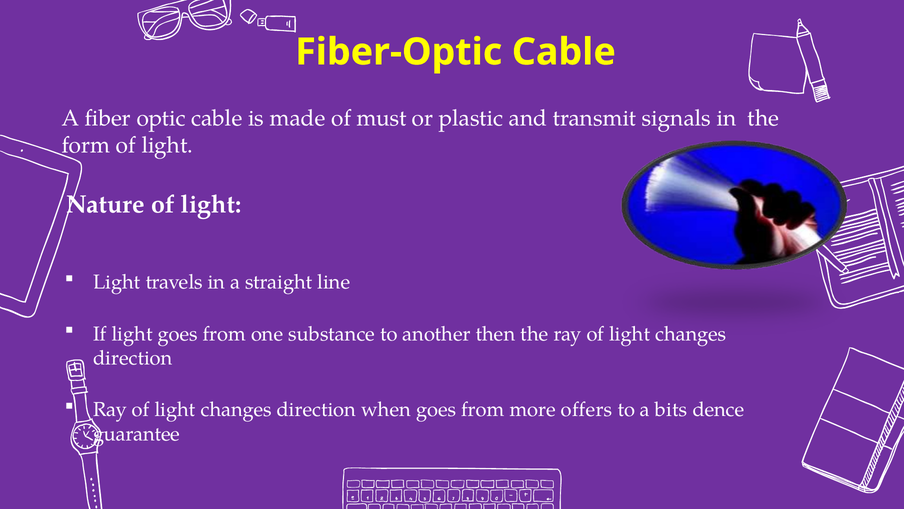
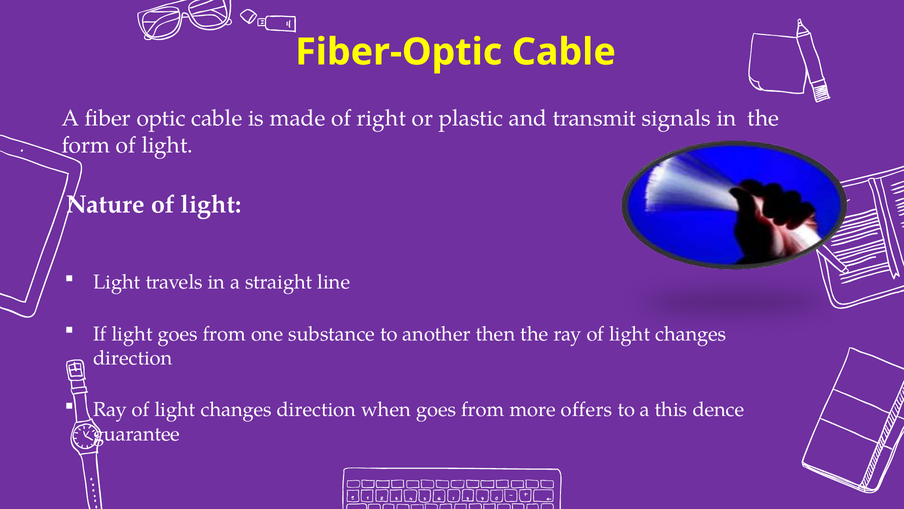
must: must -> right
bits: bits -> this
